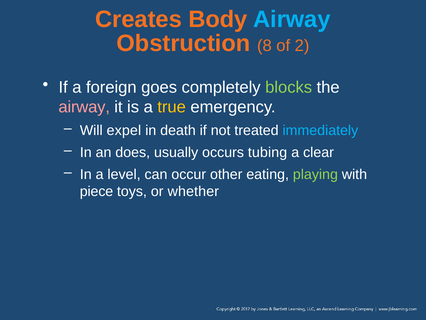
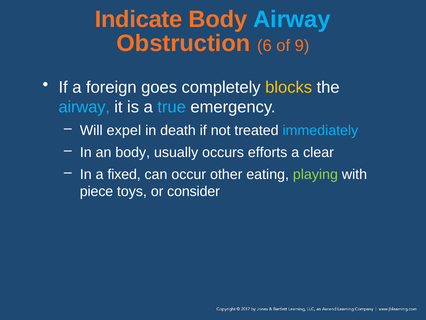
Creates: Creates -> Indicate
8: 8 -> 6
2: 2 -> 9
blocks colour: light green -> yellow
airway at (84, 107) colour: pink -> light blue
true colour: yellow -> light blue
an does: does -> body
tubing: tubing -> efforts
level: level -> fixed
whether: whether -> consider
